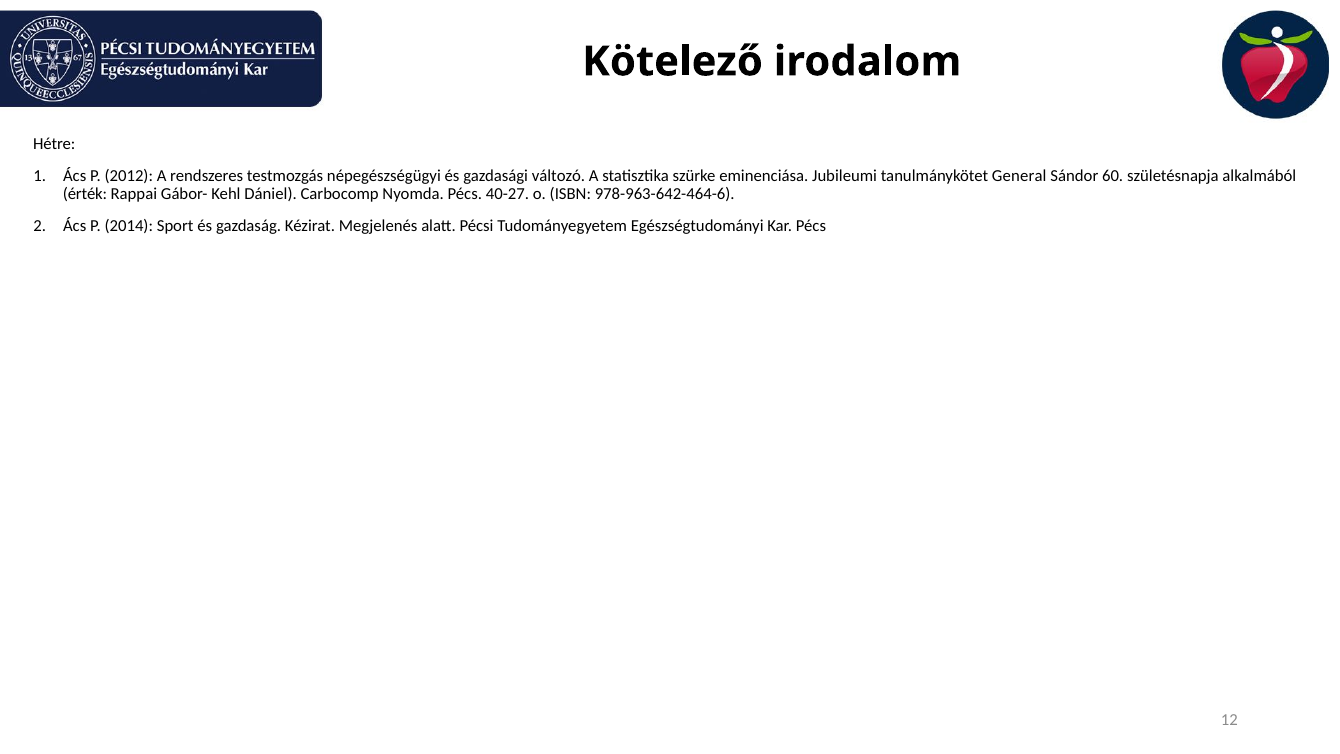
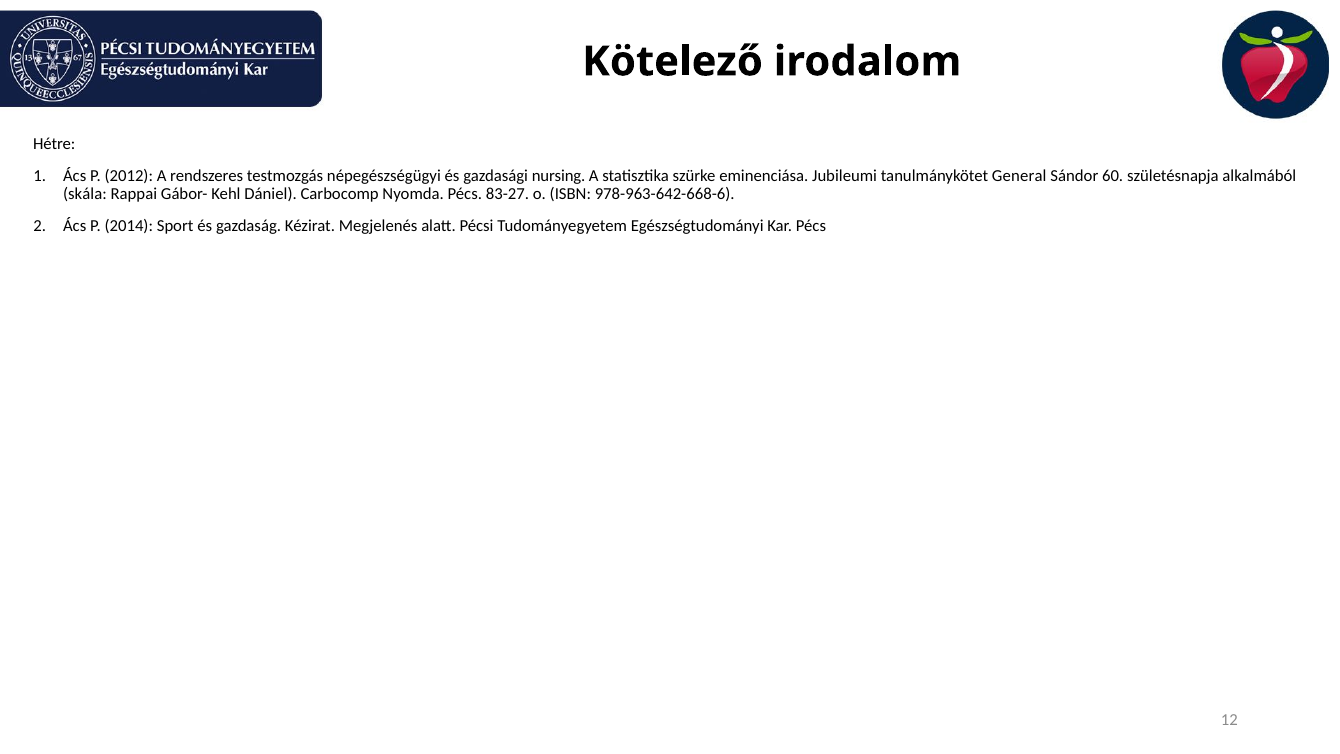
változó: változó -> nursing
érték: érték -> skála
40-27: 40-27 -> 83-27
978-963-642-464-6: 978-963-642-464-6 -> 978-963-642-668-6
